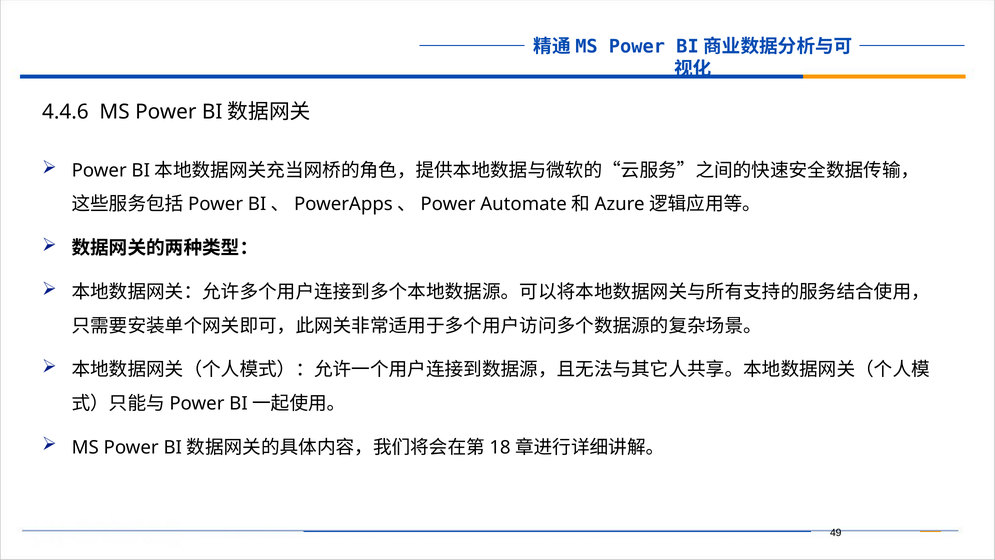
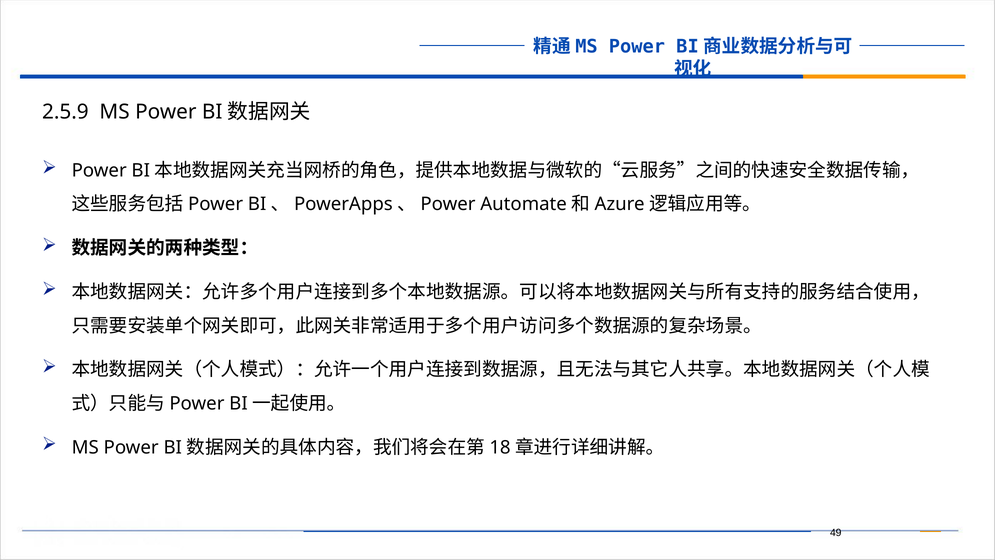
4.4.6: 4.4.6 -> 2.5.9
